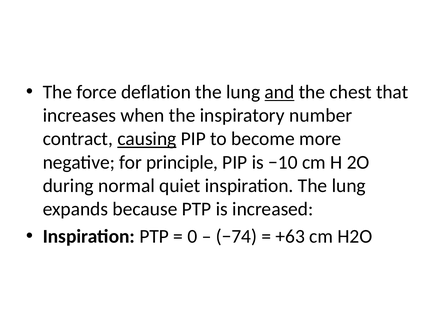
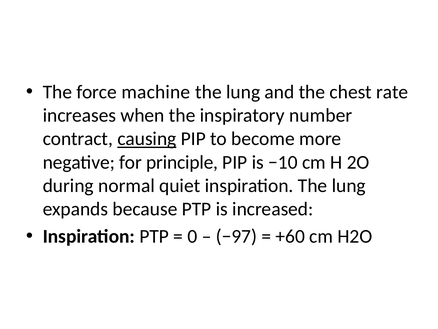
deflation: deflation -> machine
and underline: present -> none
that: that -> rate
−74: −74 -> −97
+63: +63 -> +60
